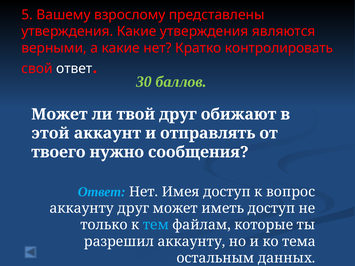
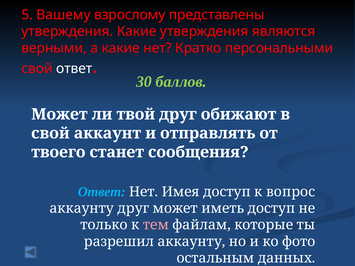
контролировать: контролировать -> персональными
этой at (50, 133): этой -> свой
нужно: нужно -> станет
тем colour: light blue -> pink
тема: тема -> фото
